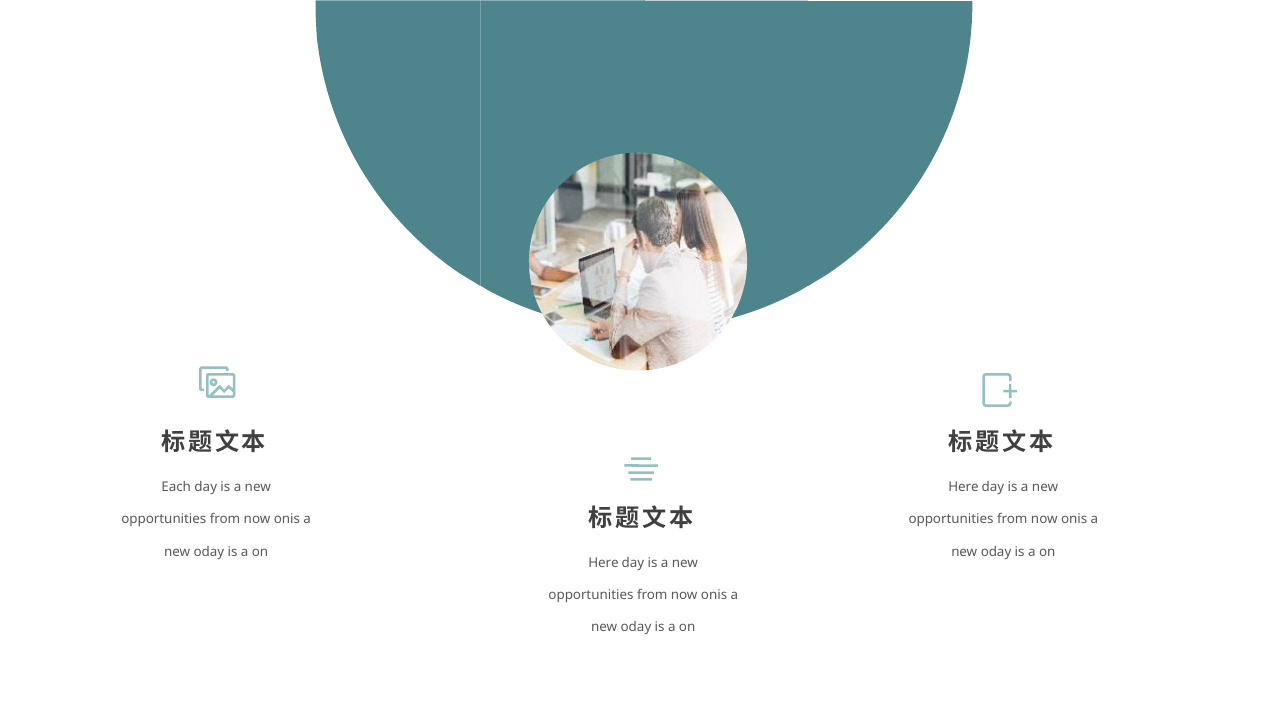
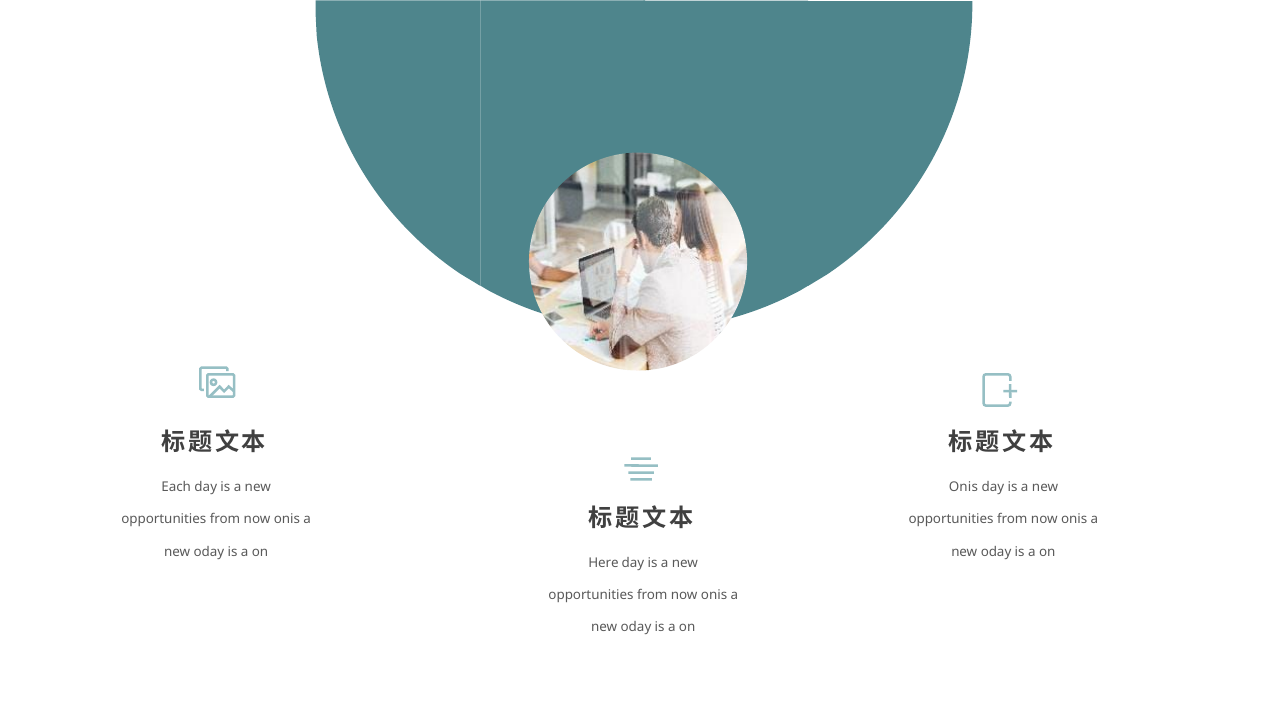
Here at (964, 488): Here -> Onis
